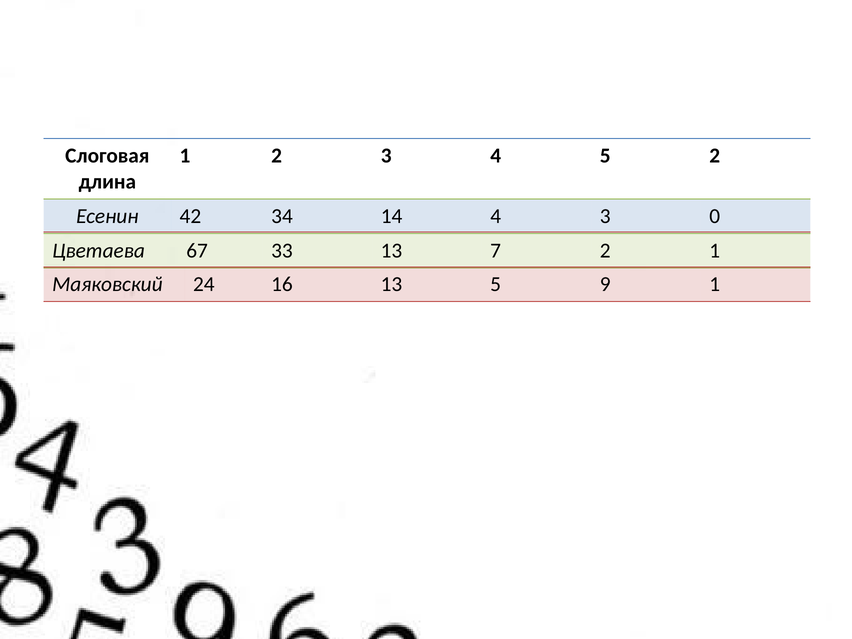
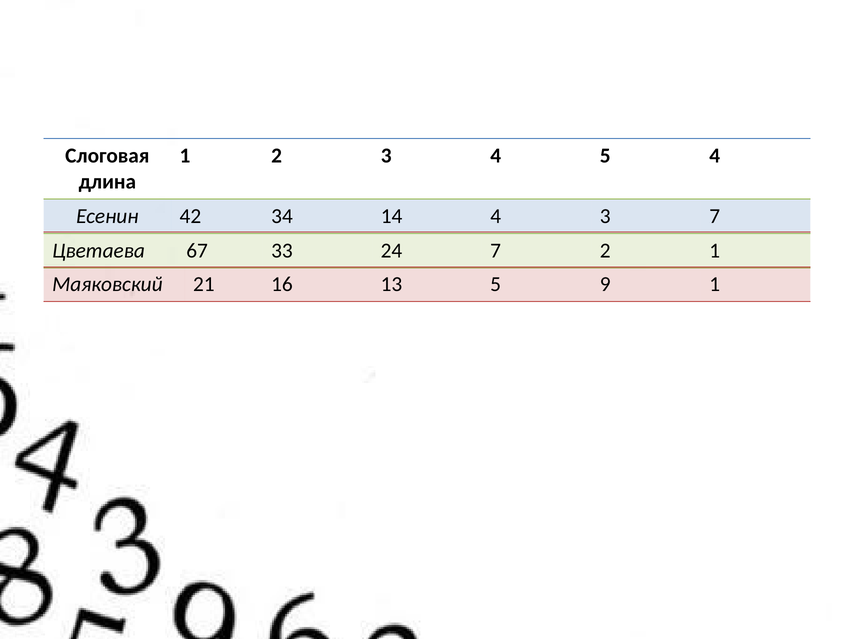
5 2: 2 -> 4
3 0: 0 -> 7
33 13: 13 -> 24
24: 24 -> 21
